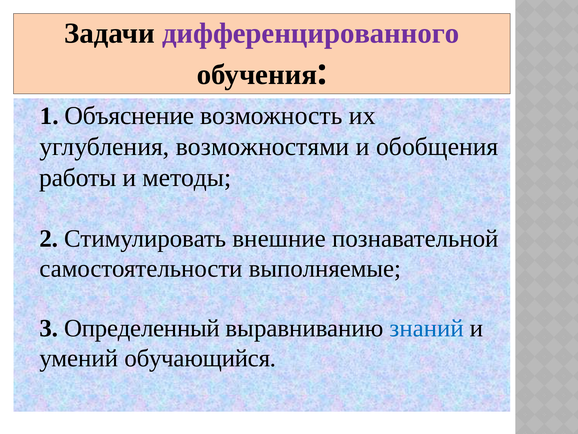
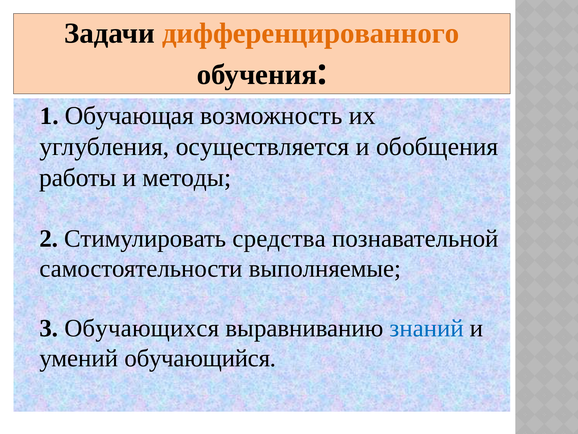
дифференцированного colour: purple -> orange
Объяснение: Объяснение -> Обучающая
возможностями: возможностями -> осуществляется
внешние: внешние -> средства
Определенный: Определенный -> Обучающихся
